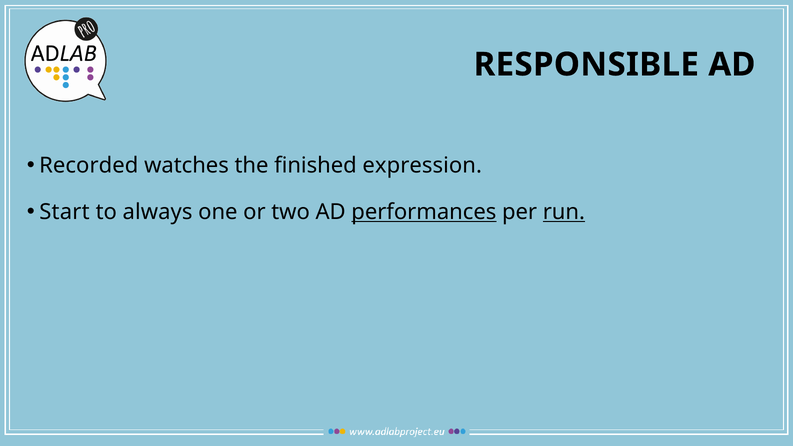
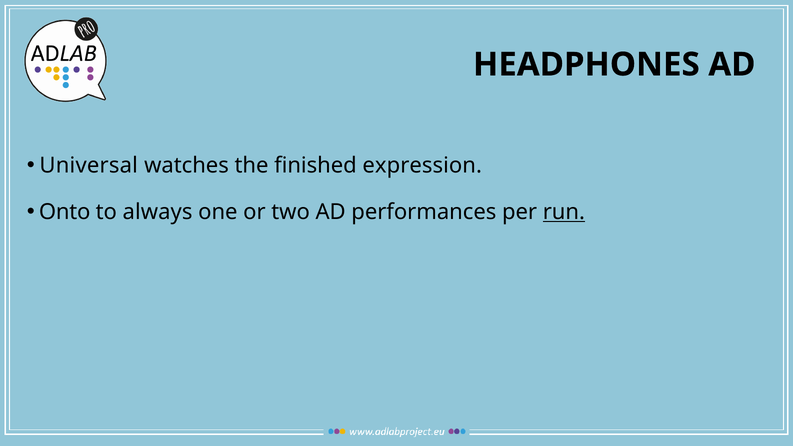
RESPONSIBLE: RESPONSIBLE -> HEADPHONES
Recorded: Recorded -> Universal
Start: Start -> Onto
performances underline: present -> none
